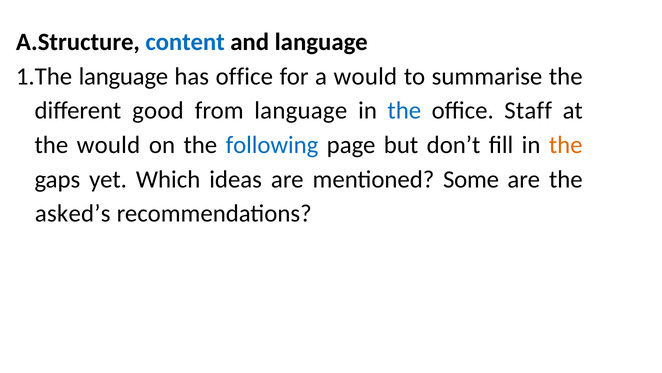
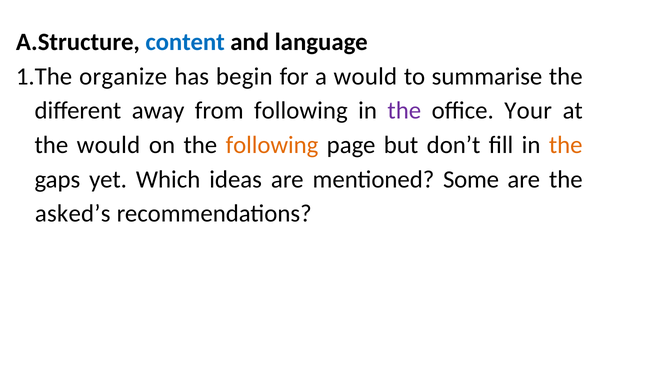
language at (123, 76): language -> organize
has office: office -> begin
good: good -> away
from language: language -> following
the at (404, 111) colour: blue -> purple
Staff: Staff -> Your
following at (272, 145) colour: blue -> orange
